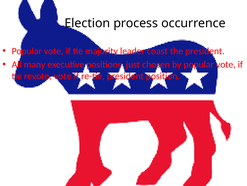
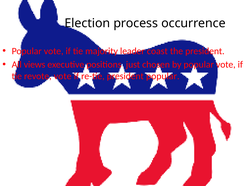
many: many -> views
president position: position -> popular
